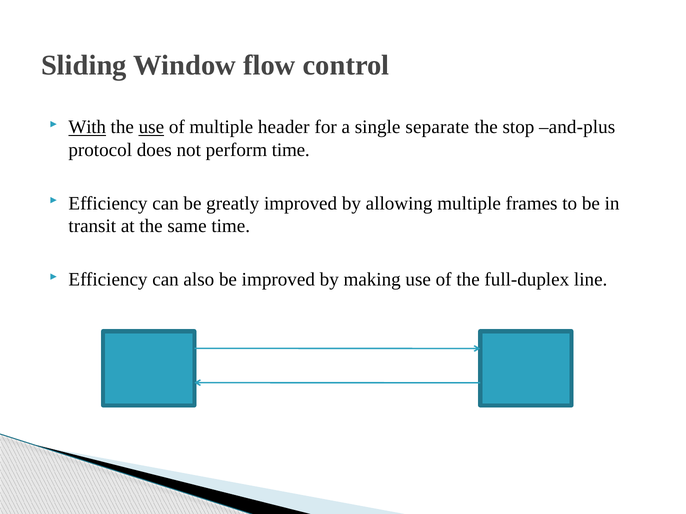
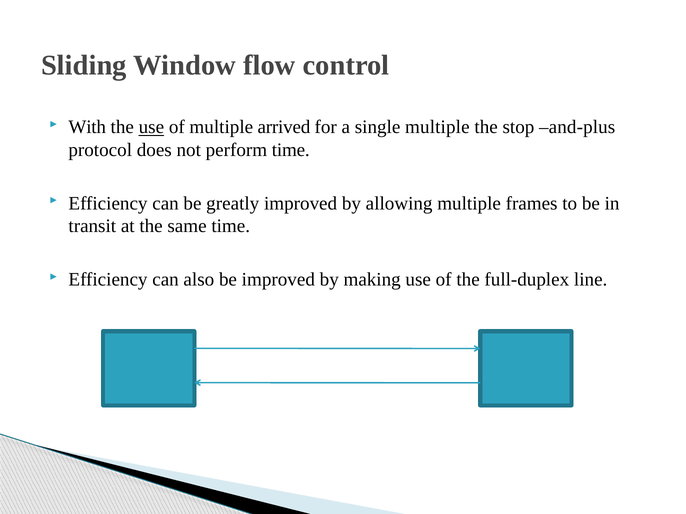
With underline: present -> none
header: header -> arrived
single separate: separate -> multiple
